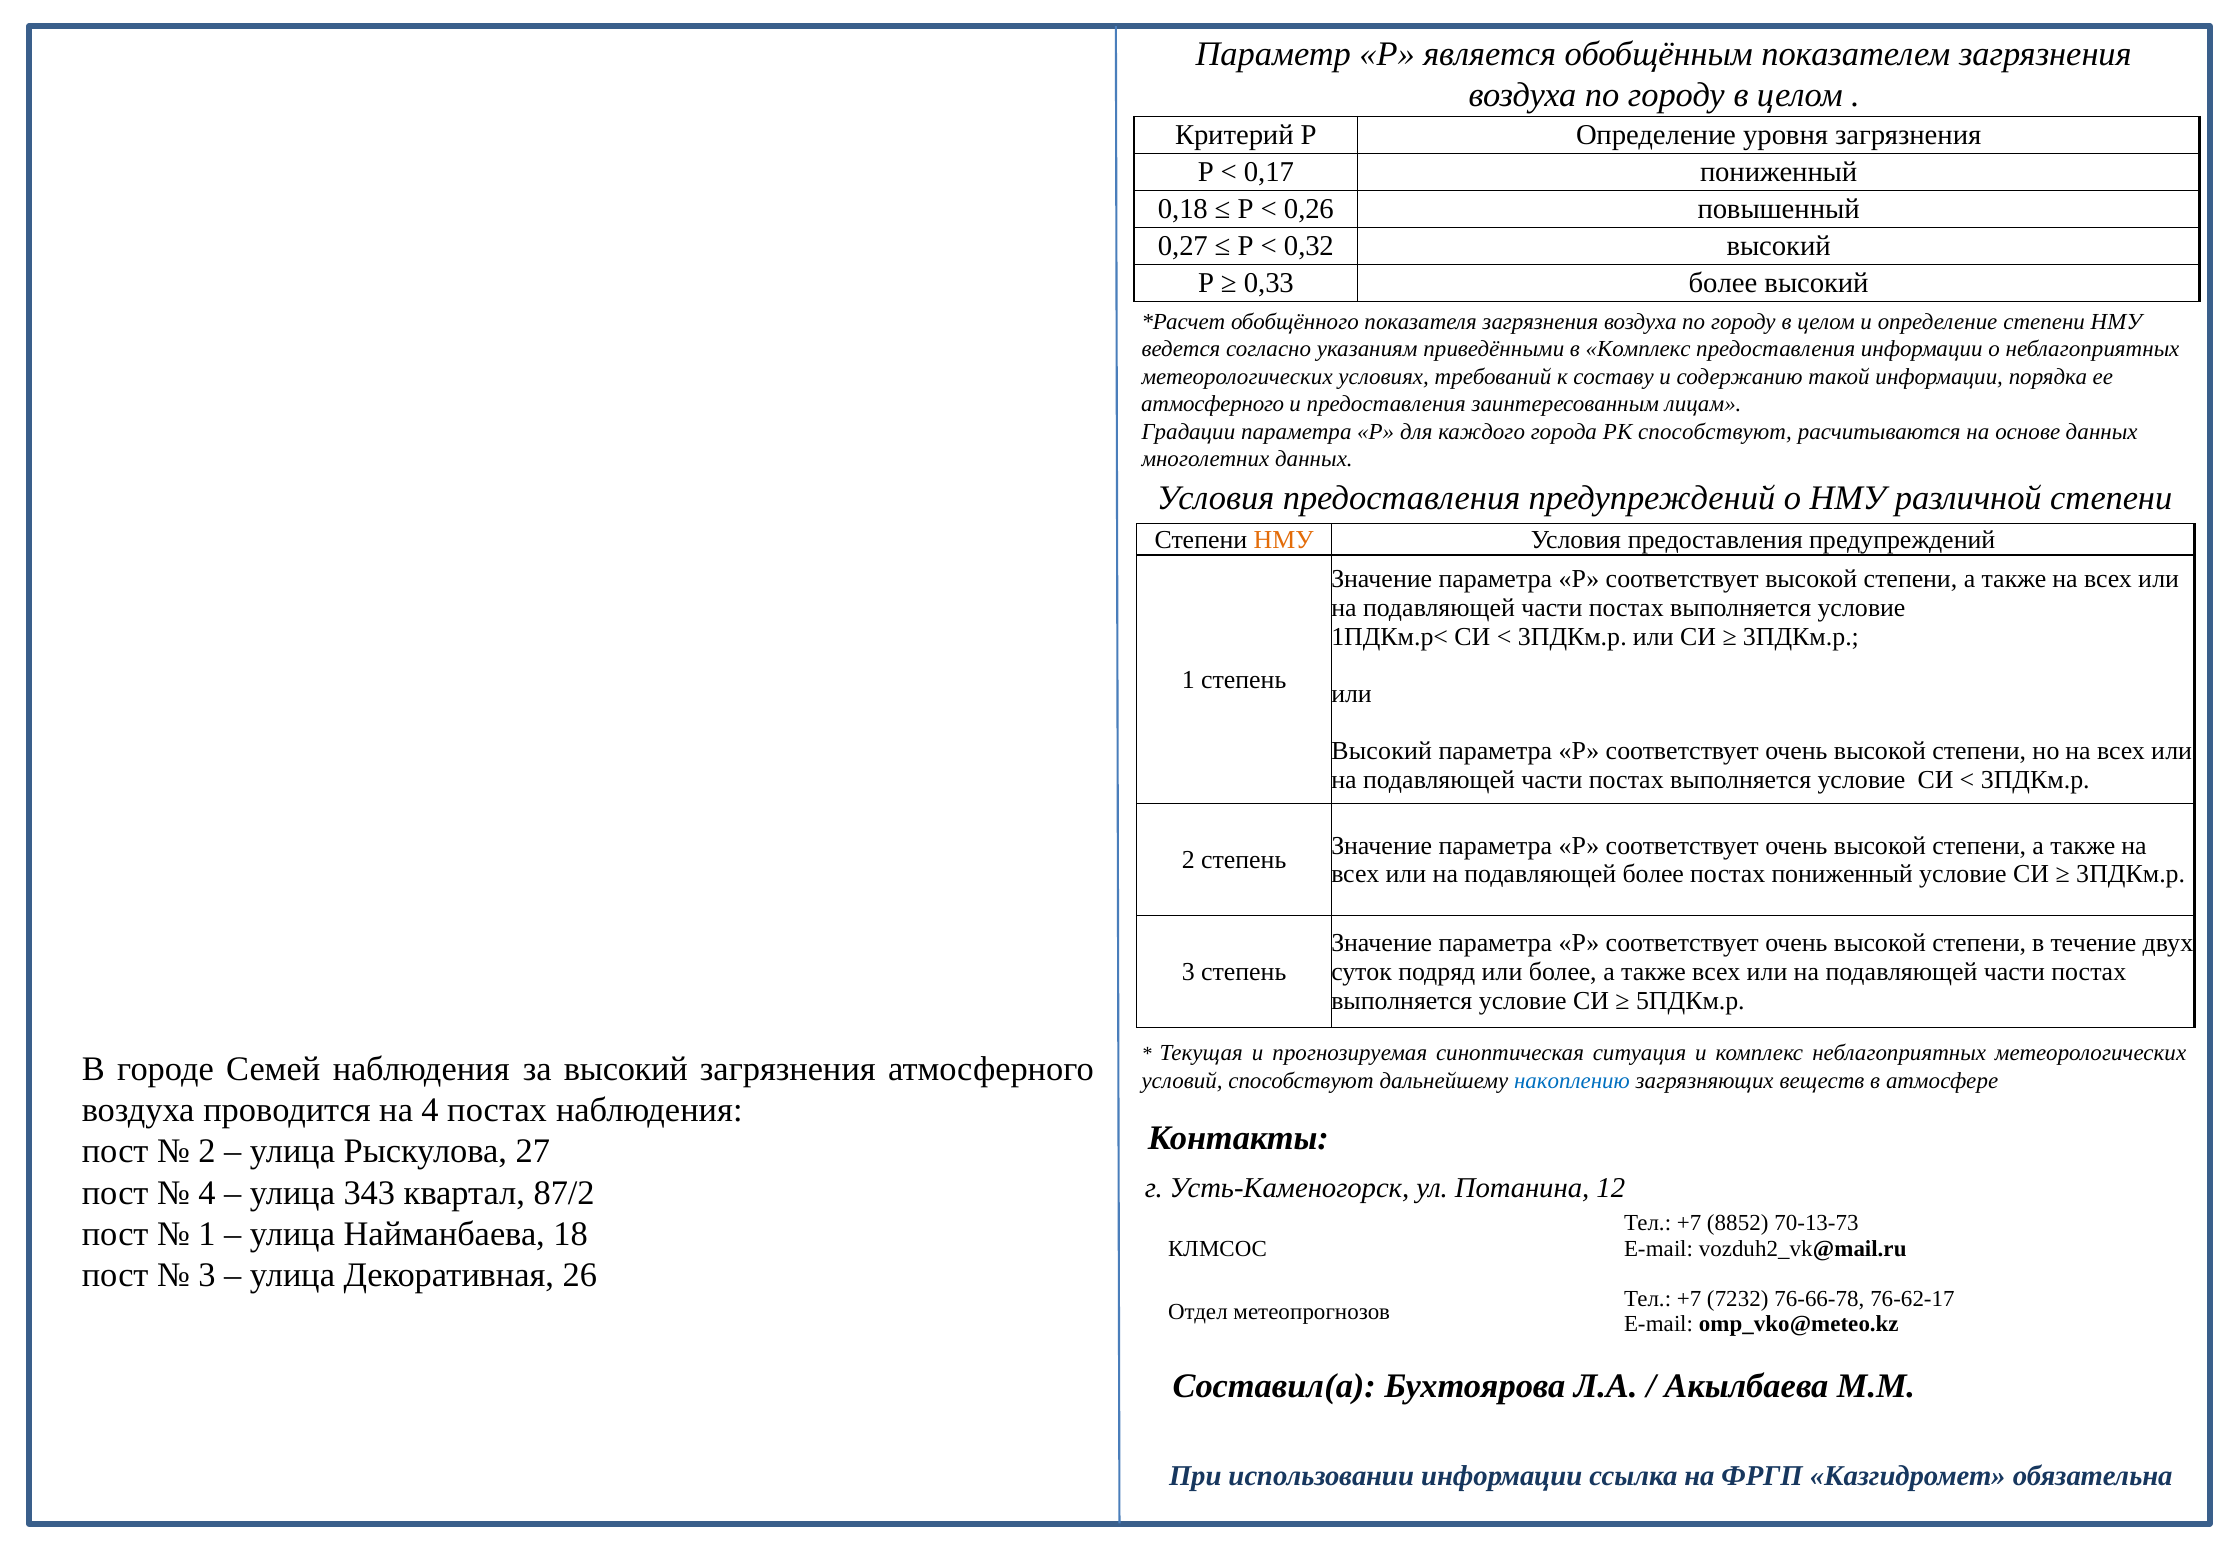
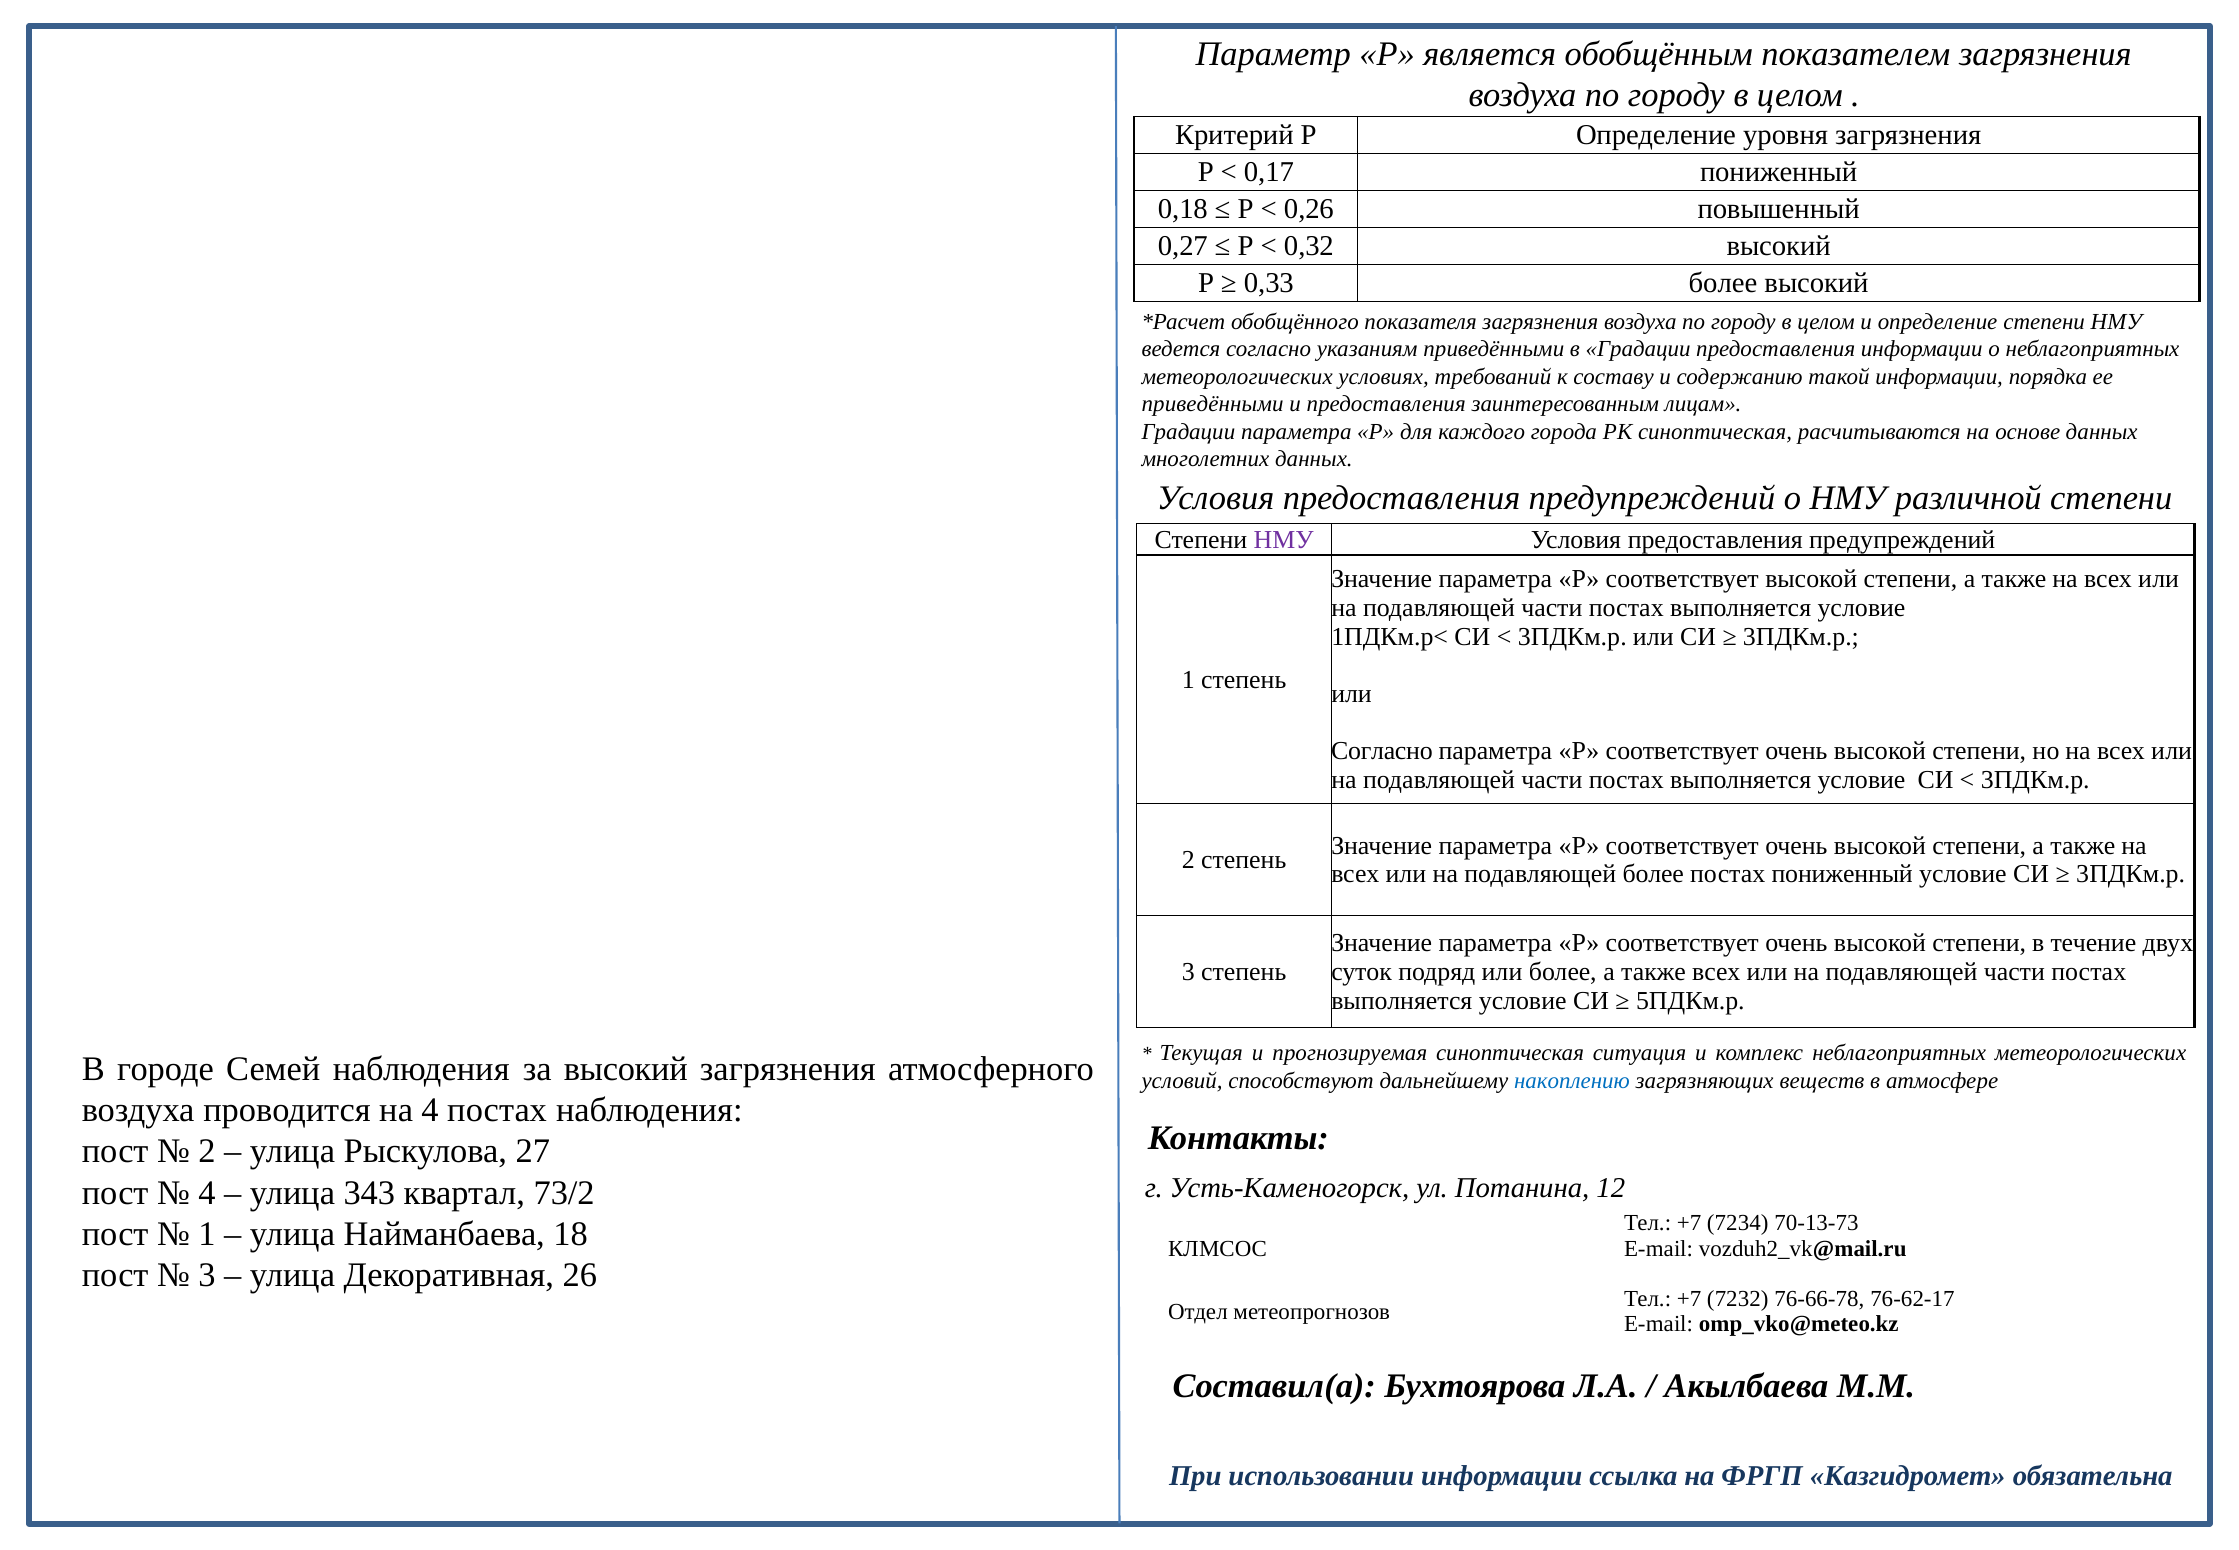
в Комплекс: Комплекс -> Градации
атмосферного at (1213, 404): атмосферного -> приведёнными
РК способствуют: способствуют -> синоптическая
НМУ at (1284, 540) colour: orange -> purple
Высокий at (1382, 751): Высокий -> Согласно
87/2: 87/2 -> 73/2
8852: 8852 -> 7234
